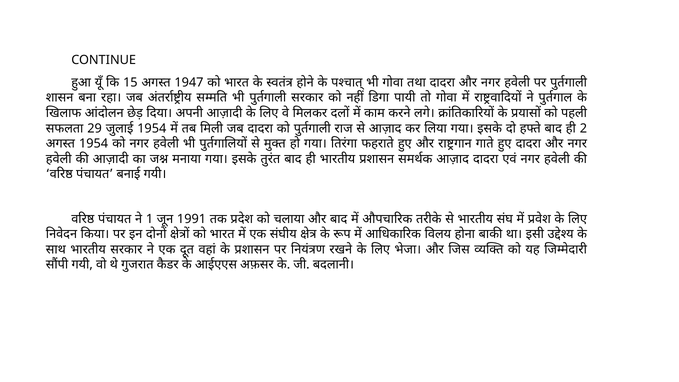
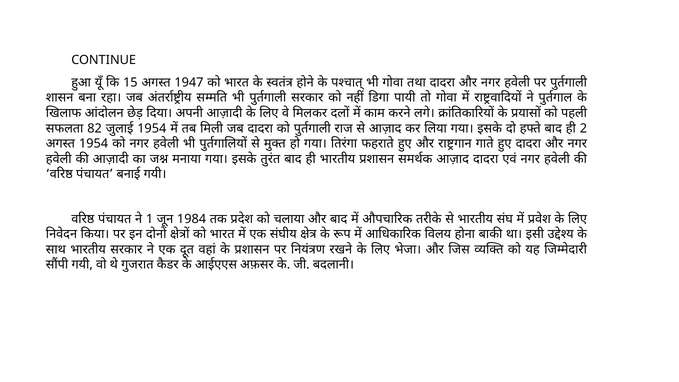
29: 29 -> 82
1991: 1991 -> 1984
